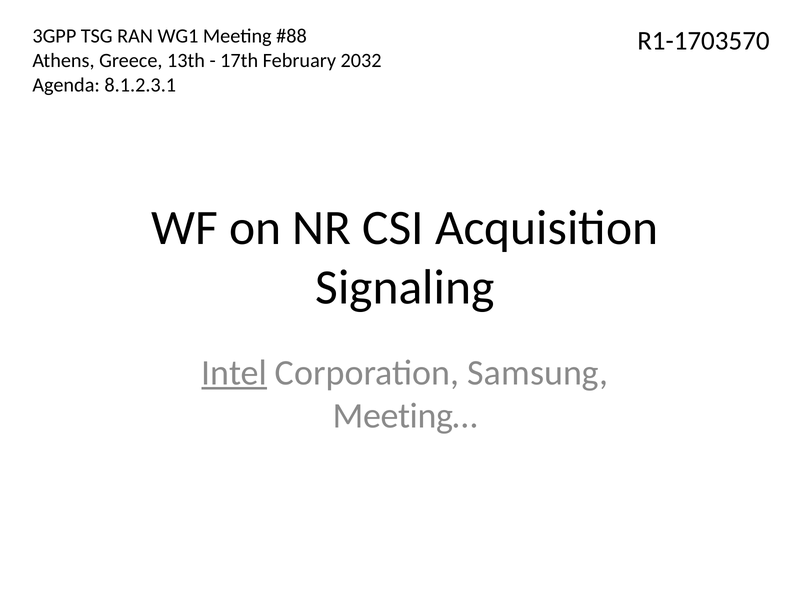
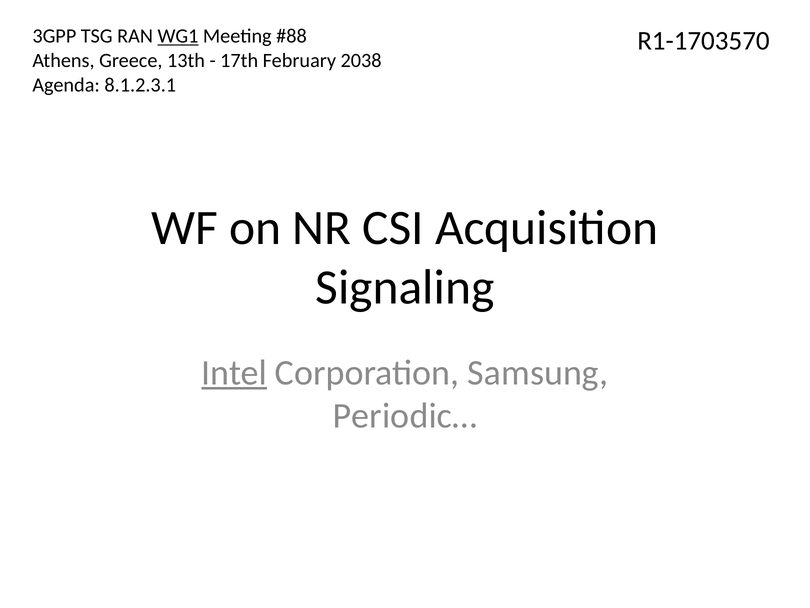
WG1 underline: none -> present
2032: 2032 -> 2038
Meeting…: Meeting… -> Periodic…
